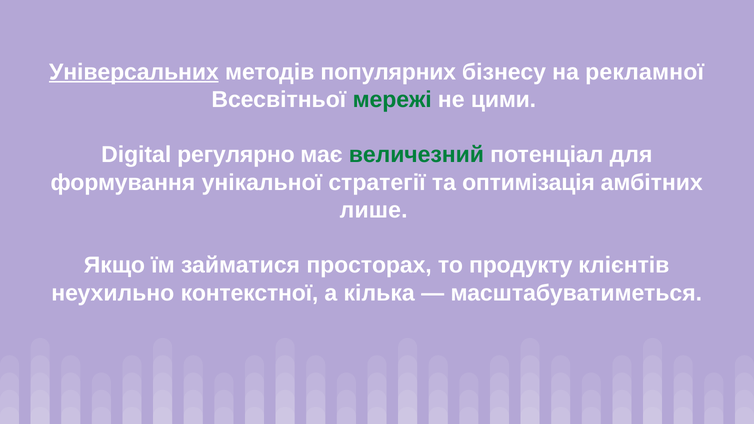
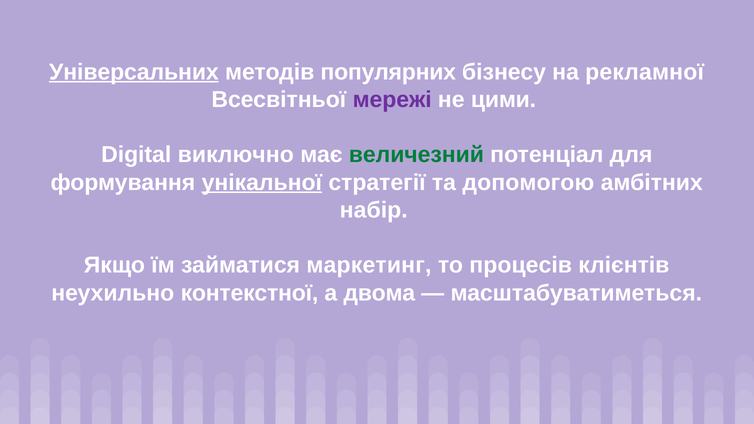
мережі colour: green -> purple
регулярно: регулярно -> виключно
унікальної underline: none -> present
оптимізація: оптимізація -> допомогою
лише: лише -> набір
просторах: просторах -> маркетинг
продукту: продукту -> процесів
кілька: кілька -> двома
